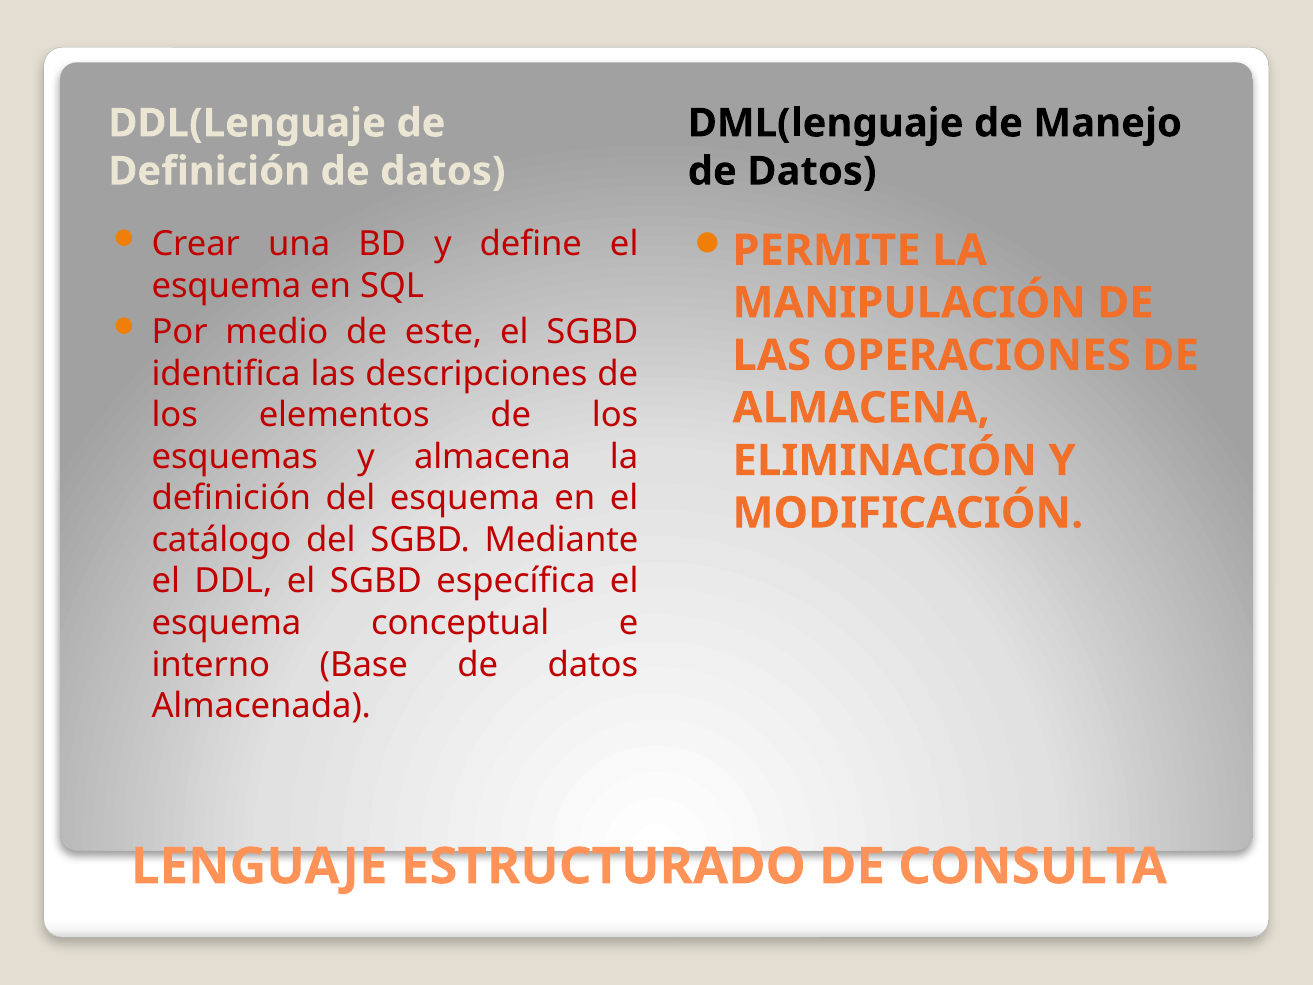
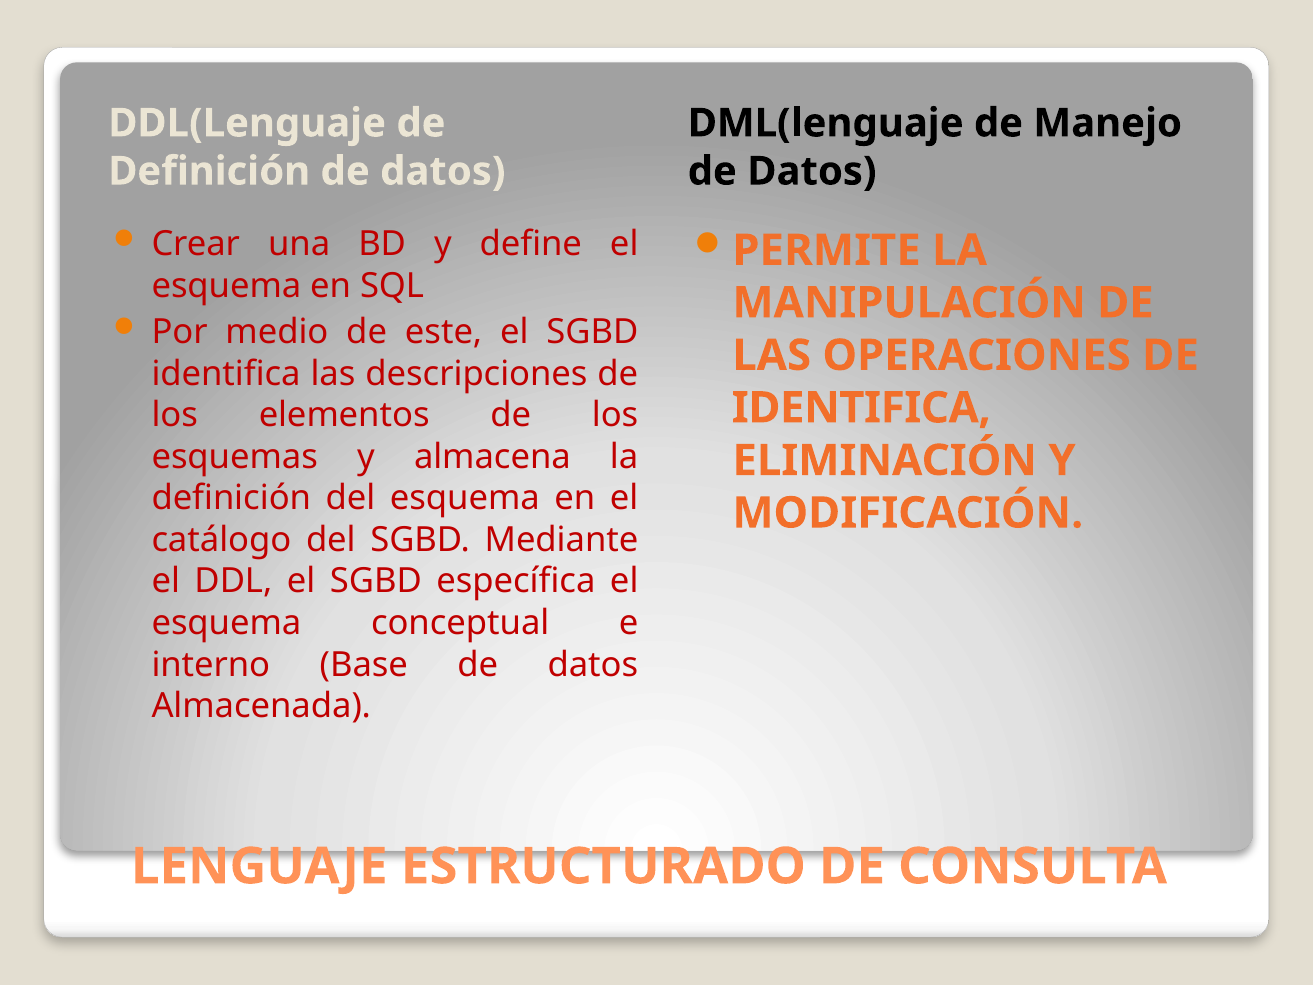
ALMACENA at (861, 408): ALMACENA -> IDENTIFICA
